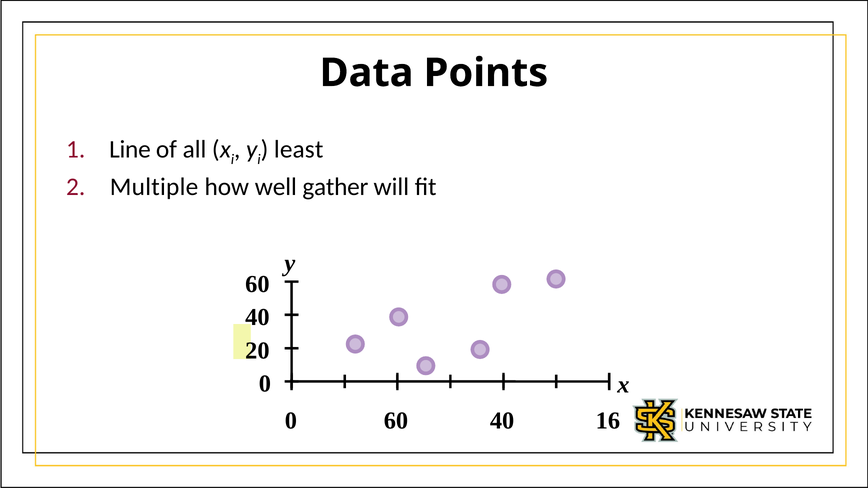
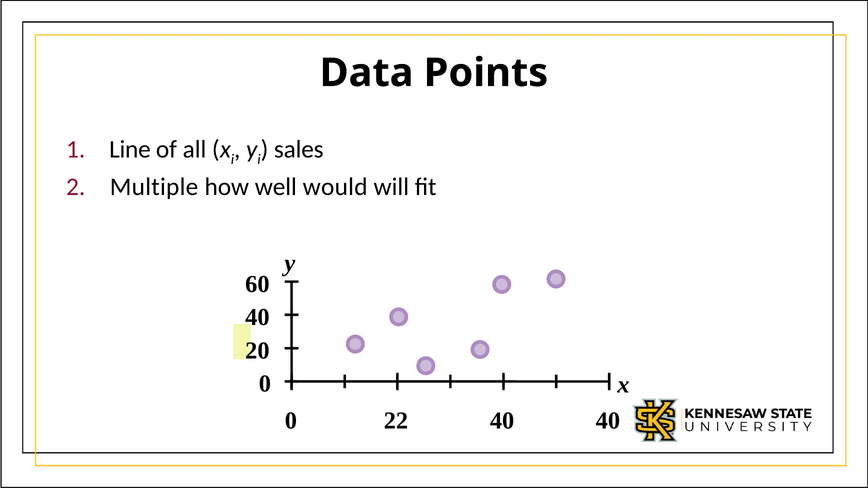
least: least -> sales
gather: gather -> would
0 60: 60 -> 22
40 16: 16 -> 40
